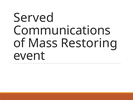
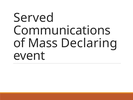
Restoring: Restoring -> Declaring
